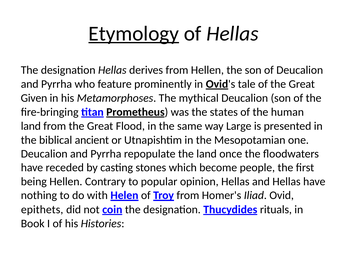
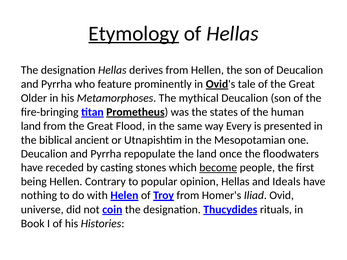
Given: Given -> Older
Large: Large -> Every
become underline: none -> present
and Hellas: Hellas -> Ideals
epithets: epithets -> universe
